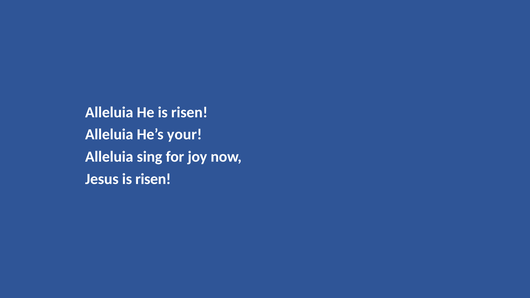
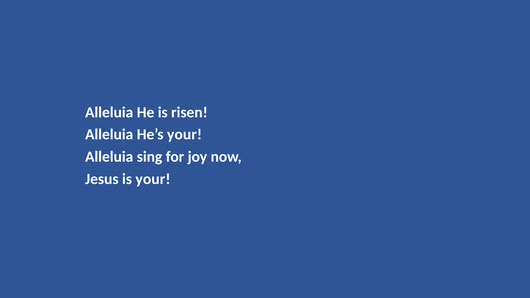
Jesus is risen: risen -> your
